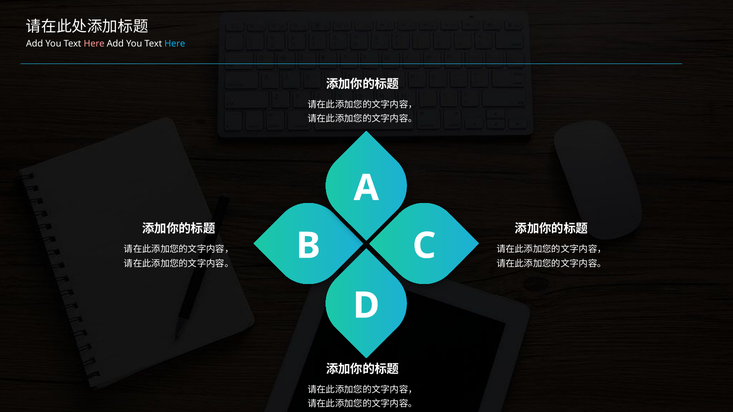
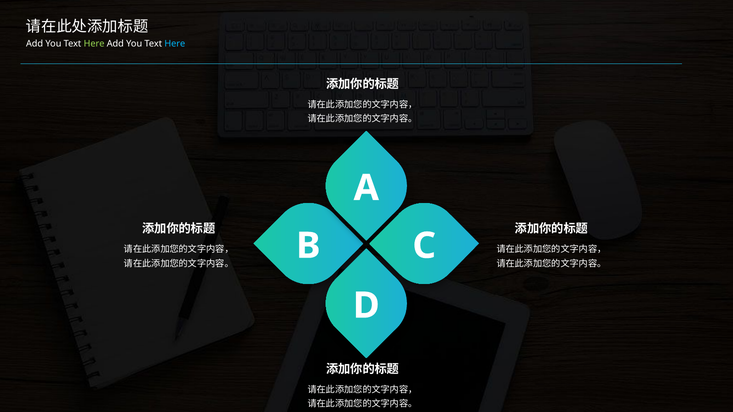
Here at (94, 44) colour: pink -> light green
